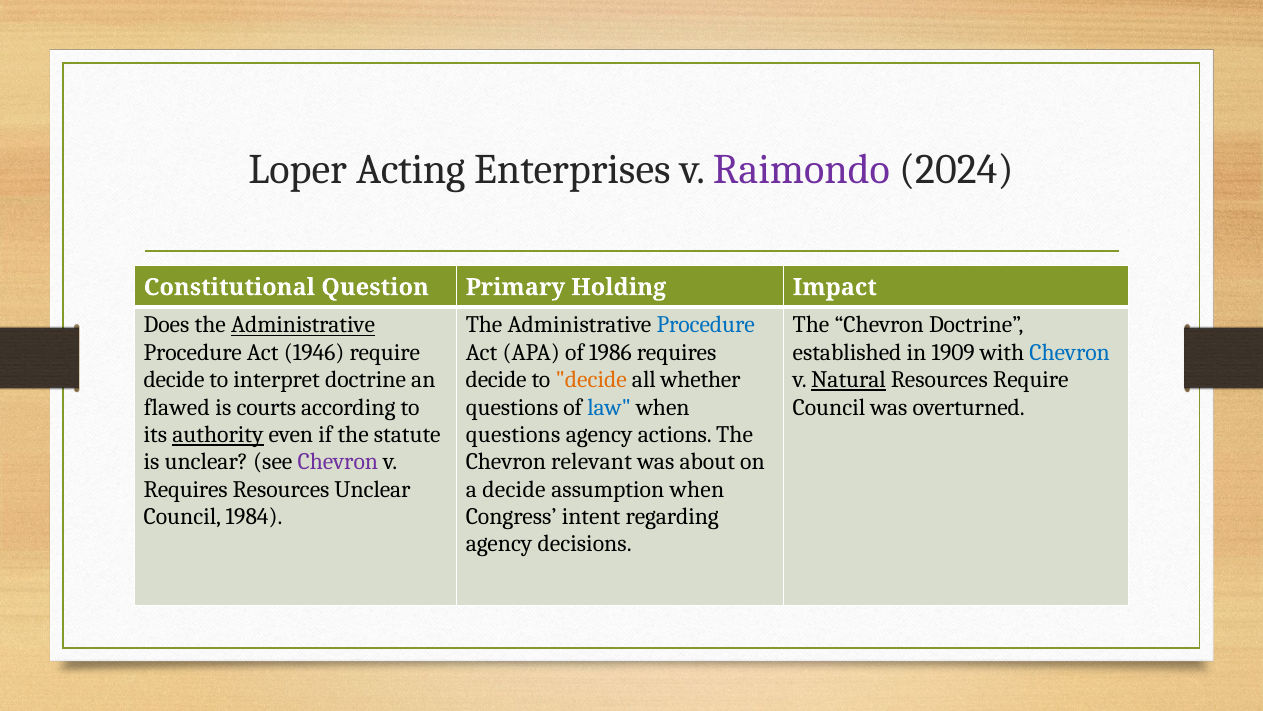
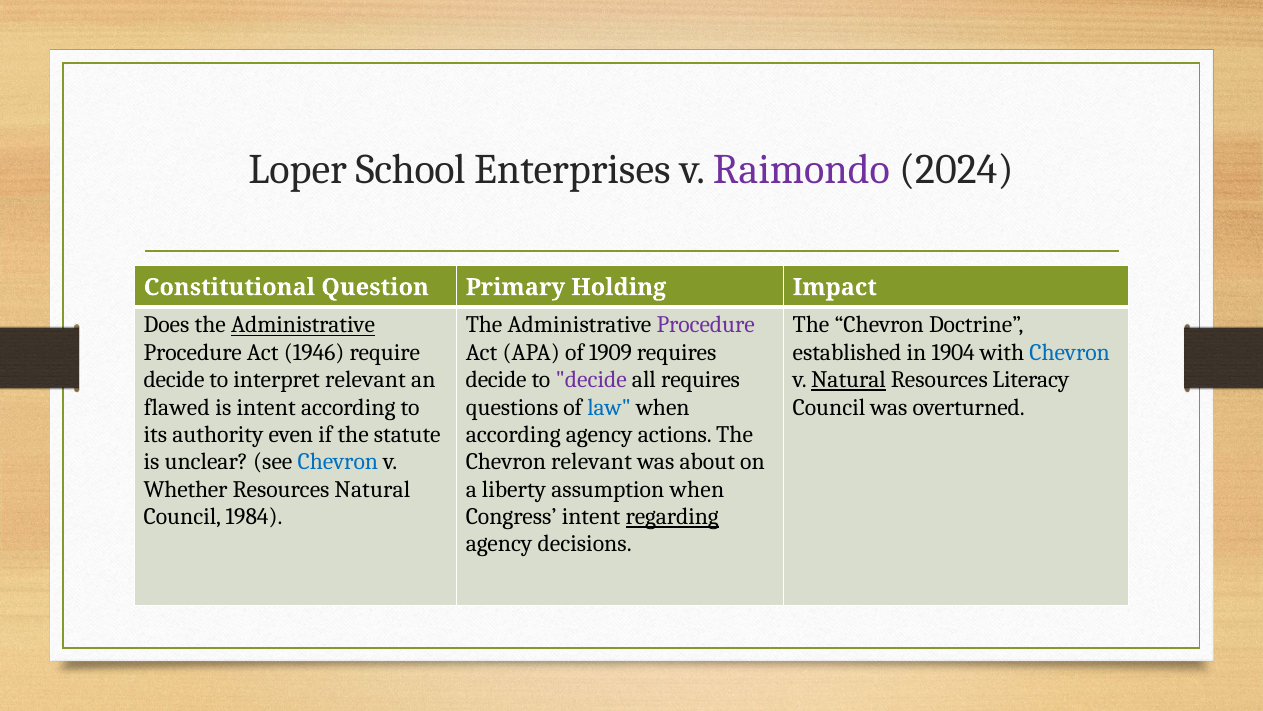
Acting: Acting -> School
Procedure at (706, 325) colour: blue -> purple
1986: 1986 -> 1909
1909: 1909 -> 1904
interpret doctrine: doctrine -> relevant
decide at (591, 380) colour: orange -> purple
all whether: whether -> requires
Resources Require: Require -> Literacy
is courts: courts -> intent
authority underline: present -> none
questions at (513, 434): questions -> according
Chevron at (338, 462) colour: purple -> blue
Requires at (186, 489): Requires -> Whether
Resources Unclear: Unclear -> Natural
a decide: decide -> liberty
regarding underline: none -> present
